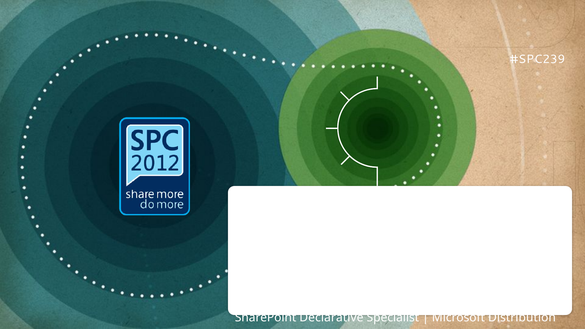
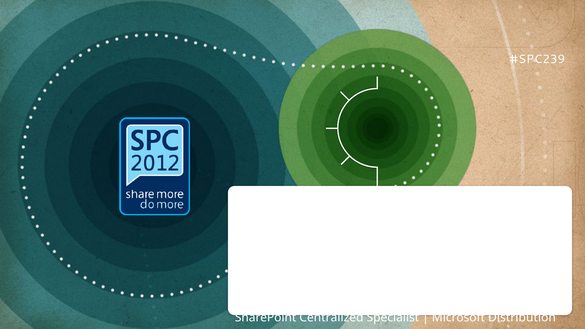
Declarative: Declarative -> Centralized
